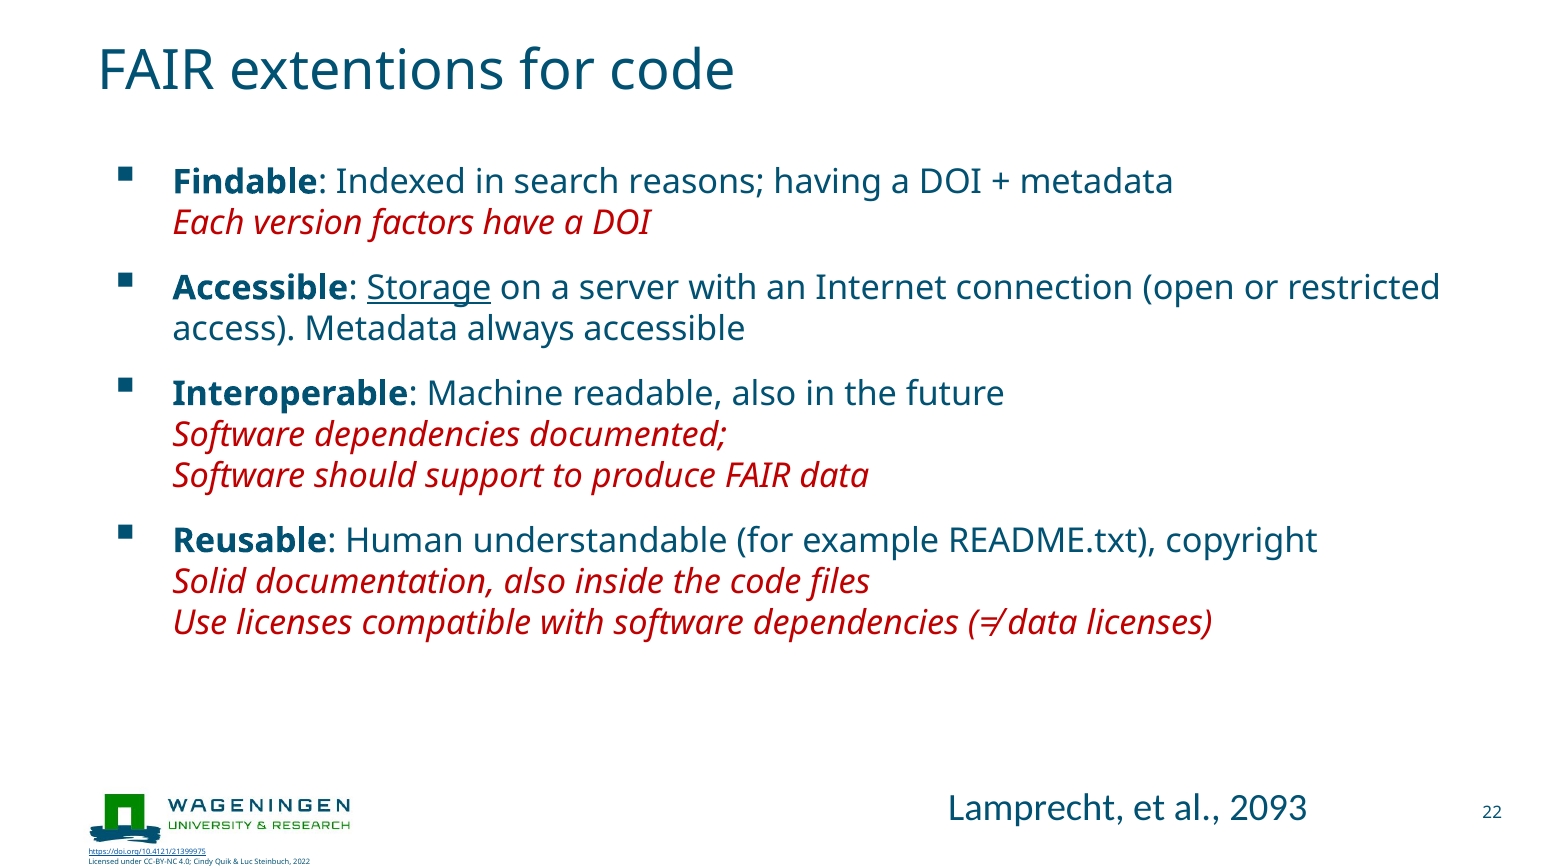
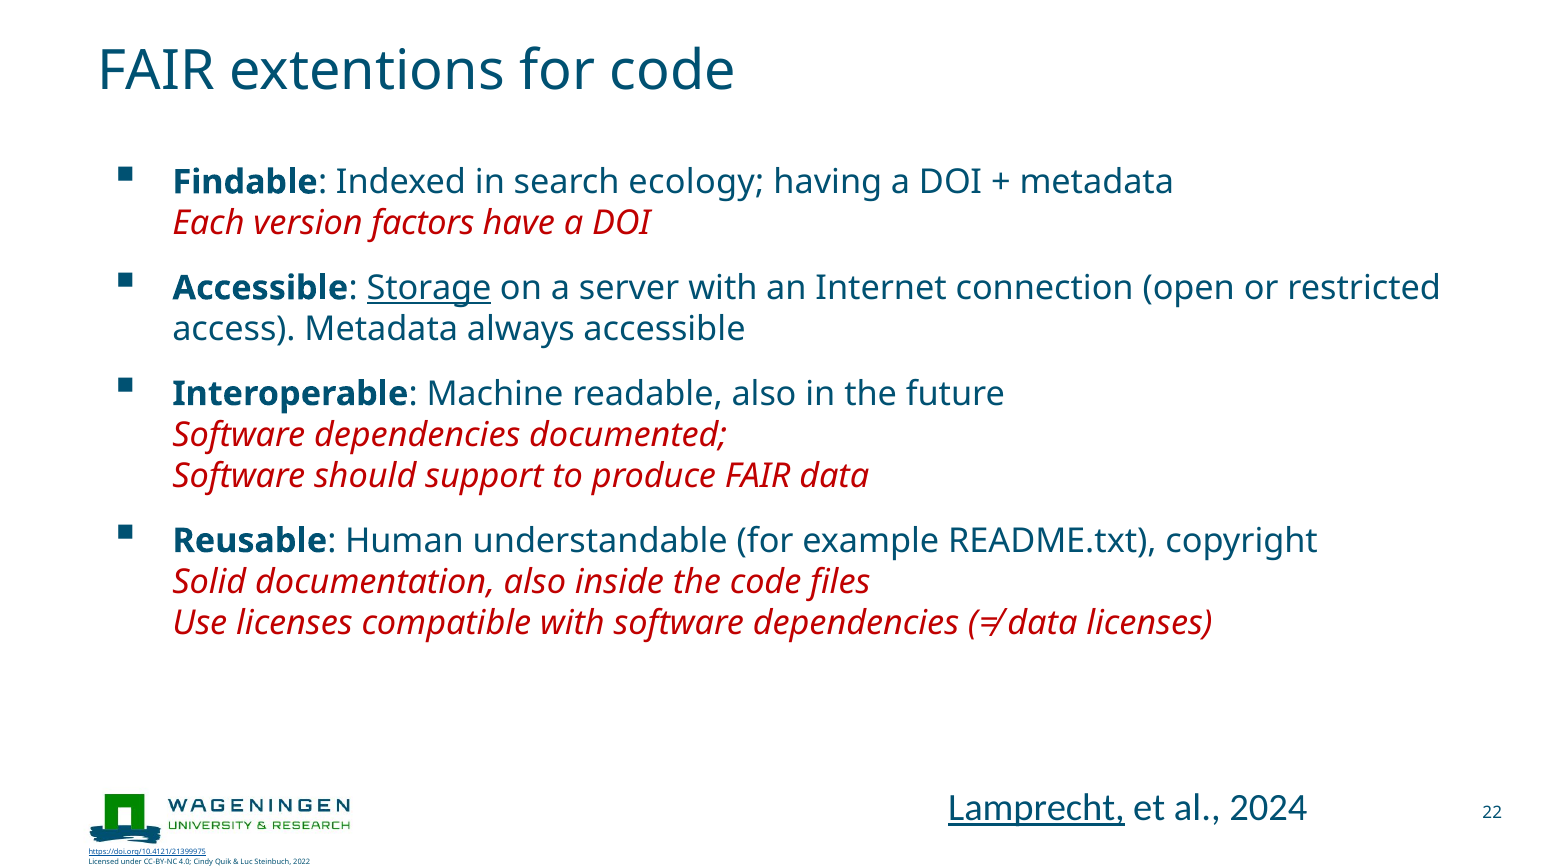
reasons: reasons -> ecology
Lamprecht underline: none -> present
2093: 2093 -> 2024
